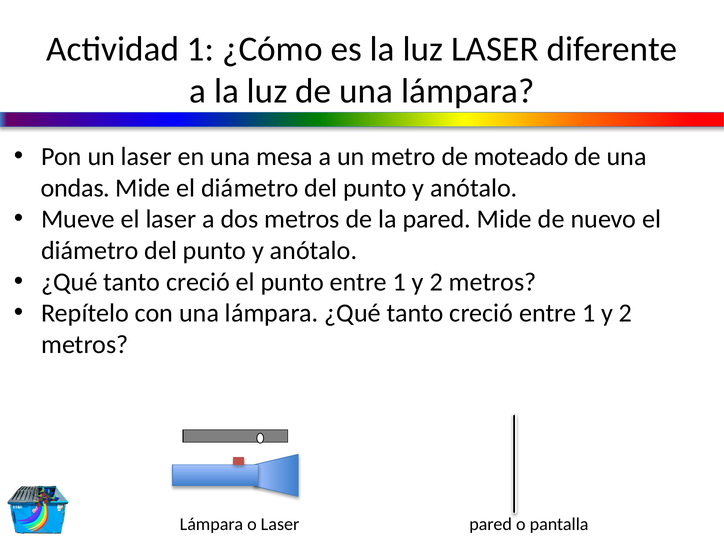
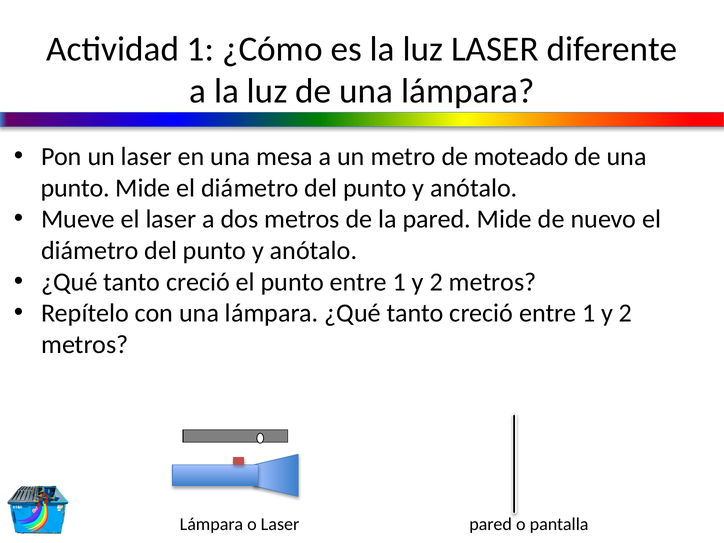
ondas at (75, 188): ondas -> punto
